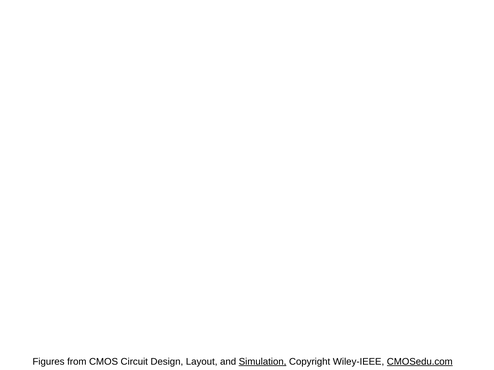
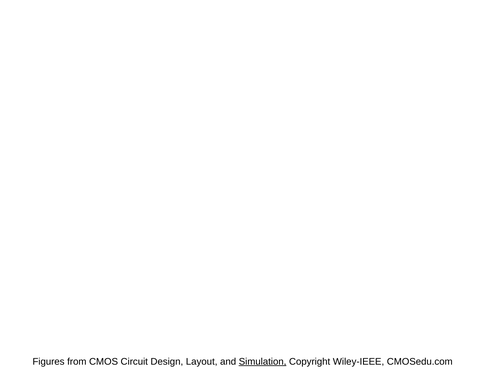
CMOSedu.com underline: present -> none
